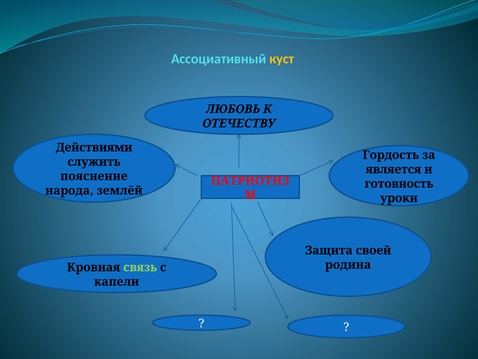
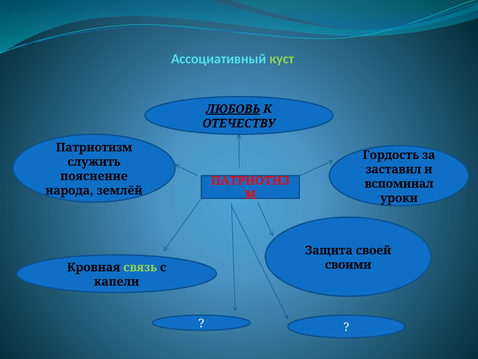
куст colour: yellow -> light green
ЛЮБОВЬ underline: none -> present
Действиями: Действиями -> Патриотизм
является: является -> заставил
готовность: готовность -> вспоминал
родина: родина -> своими
